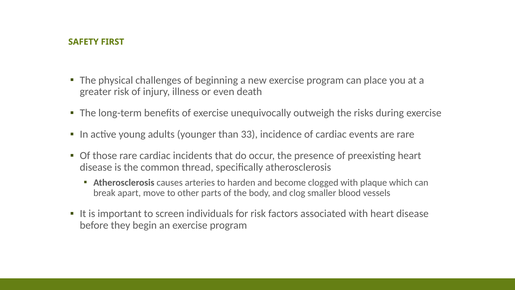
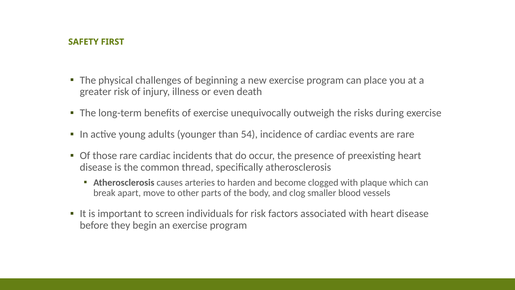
33: 33 -> 54
